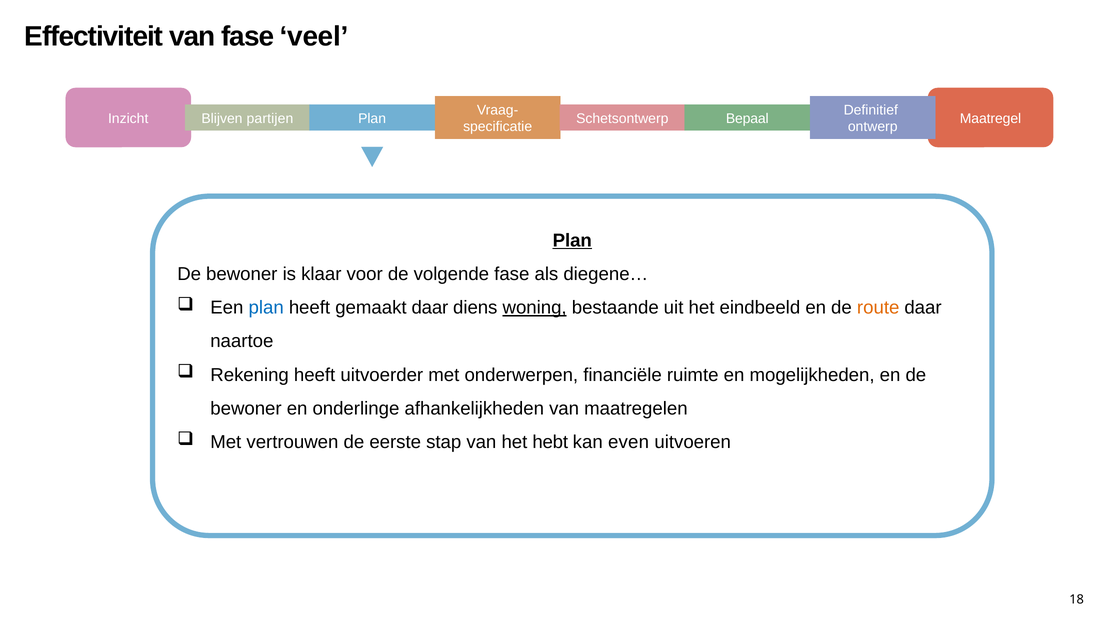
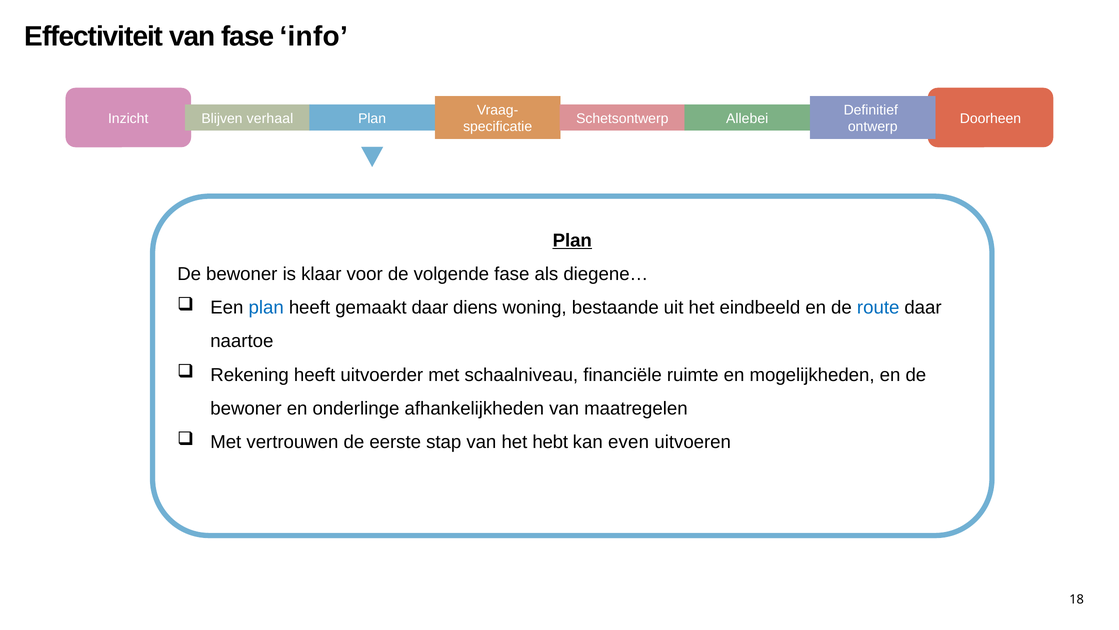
veel: veel -> info
partijen: partijen -> verhaal
Bepaal: Bepaal -> Allebei
Maatregel: Maatregel -> Doorheen
woning underline: present -> none
route colour: orange -> blue
onderwerpen: onderwerpen -> schaalniveau
